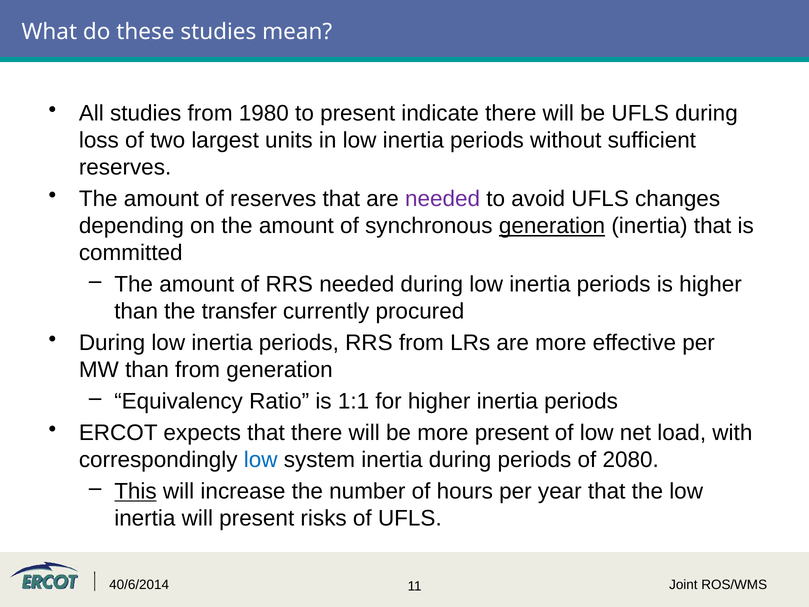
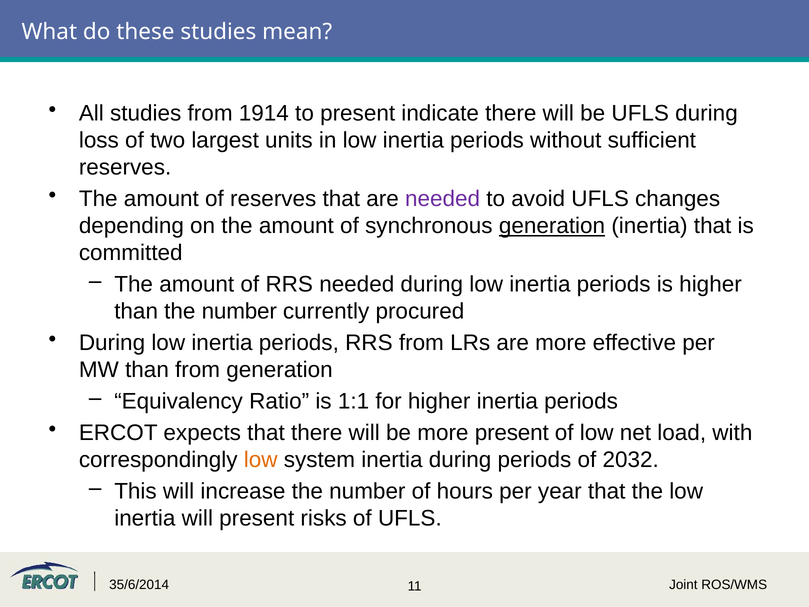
1980: 1980 -> 1914
than the transfer: transfer -> number
low at (261, 460) colour: blue -> orange
2080: 2080 -> 2032
This underline: present -> none
40/6/2014: 40/6/2014 -> 35/6/2014
